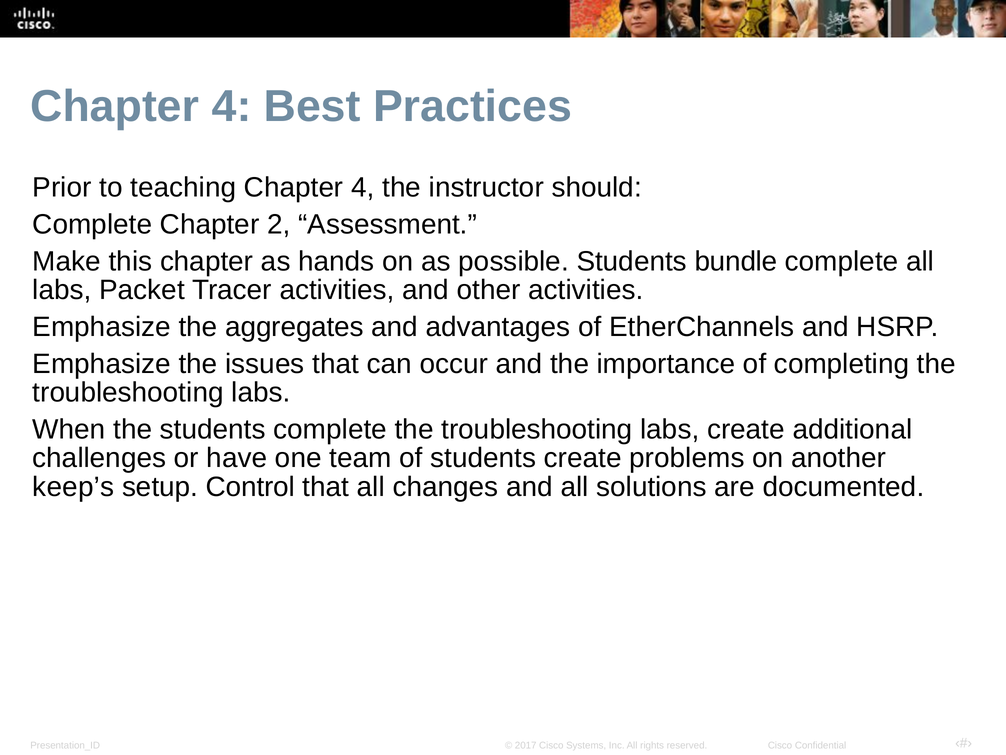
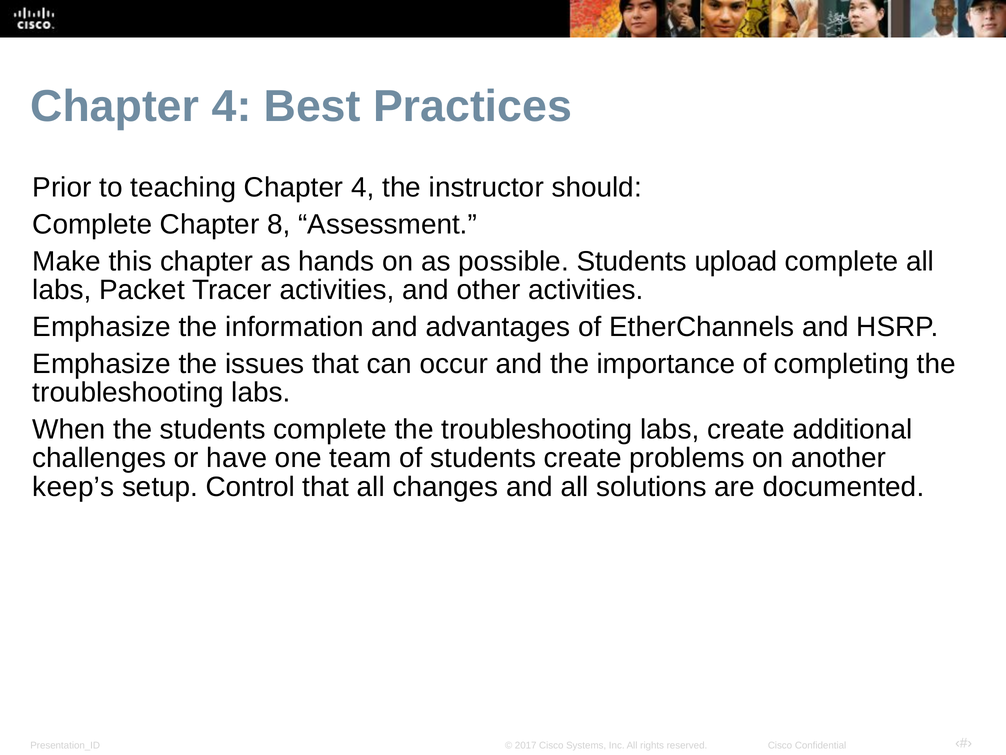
2: 2 -> 8
bundle: bundle -> upload
aggregates: aggregates -> information
